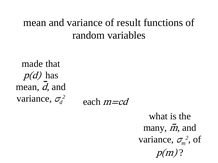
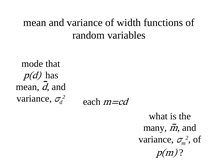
result: result -> width
made: made -> mode
